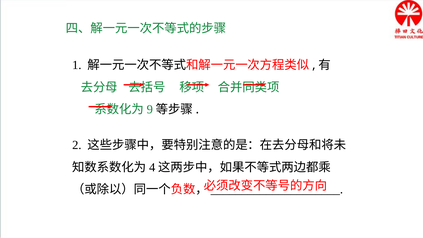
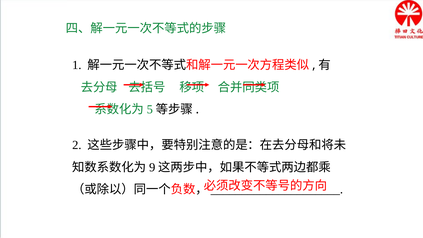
9: 9 -> 5
4: 4 -> 9
